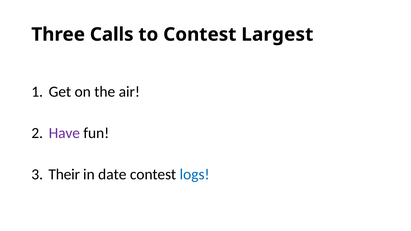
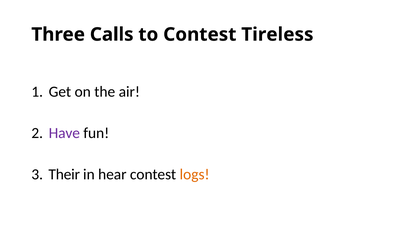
Largest: Largest -> Tireless
date: date -> hear
logs colour: blue -> orange
